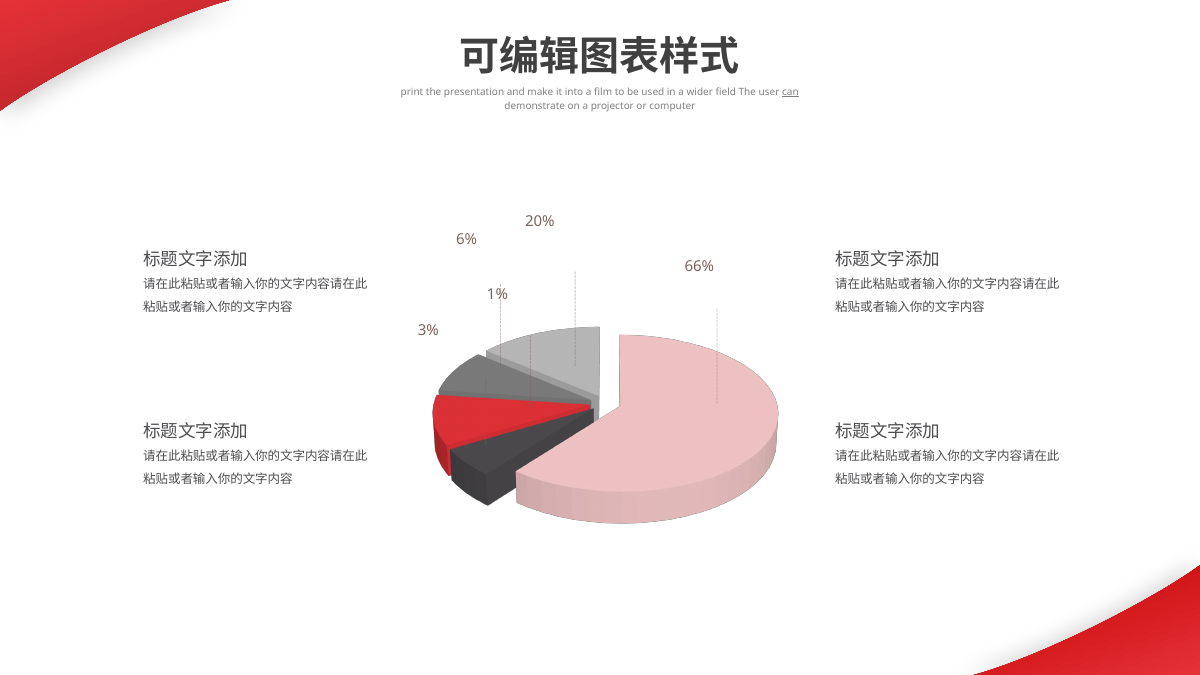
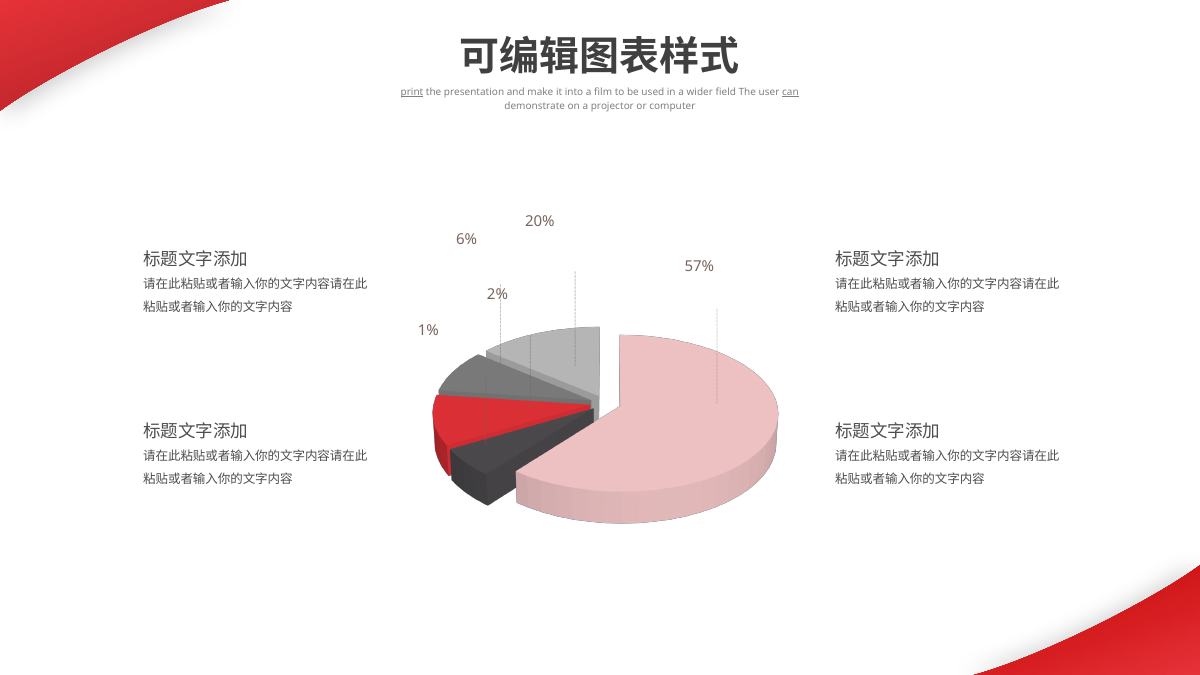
print underline: none -> present
66%: 66% -> 57%
1%: 1% -> 2%
3%: 3% -> 1%
